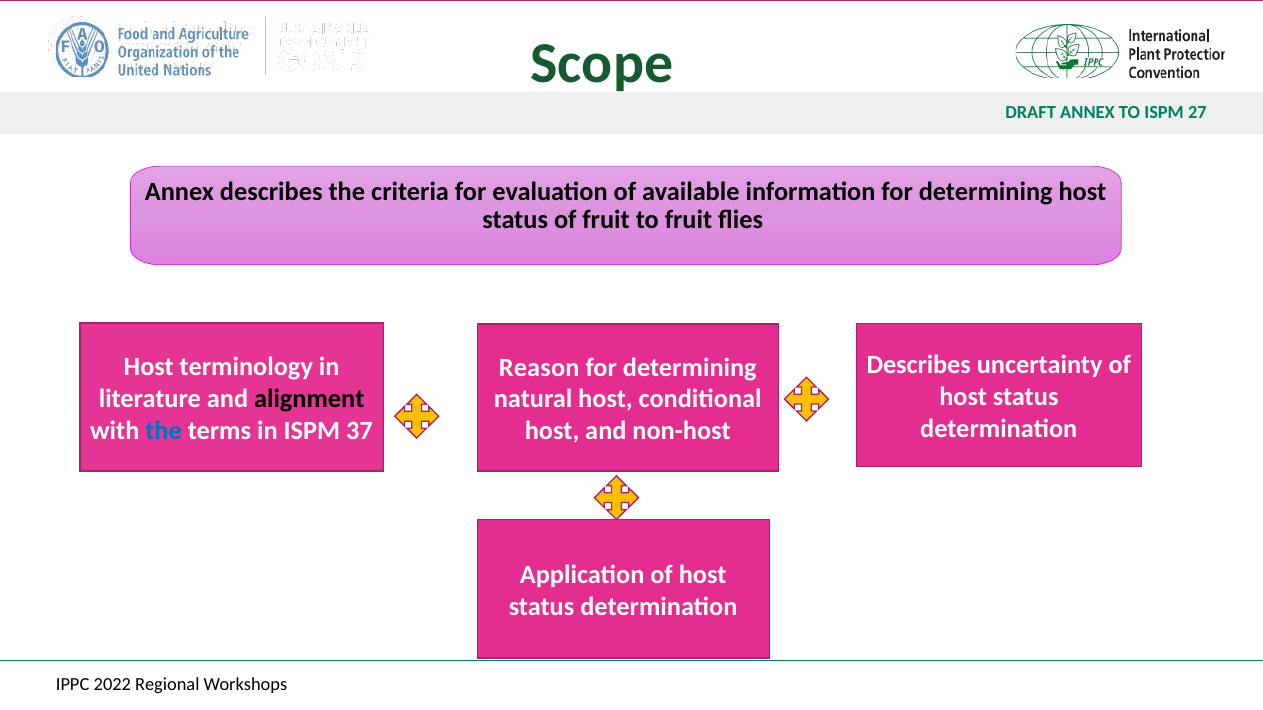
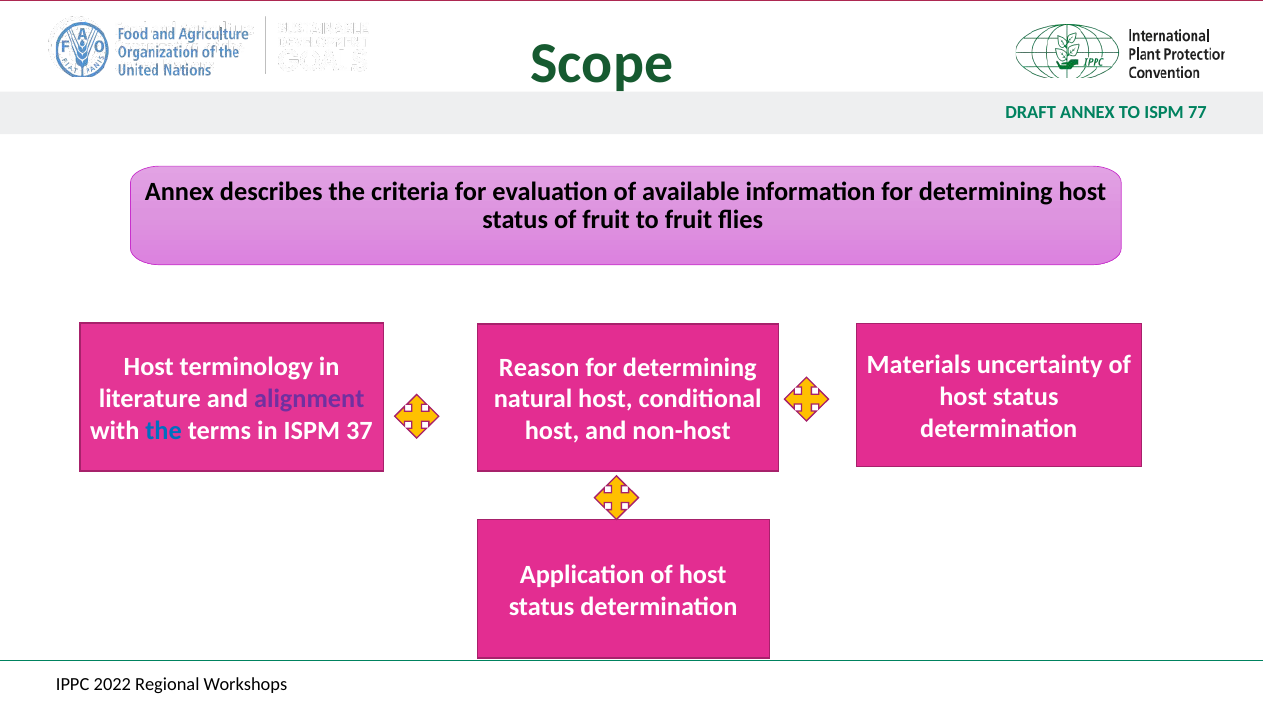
27: 27 -> 77
Describes at (919, 365): Describes -> Materials
alignment colour: black -> purple
